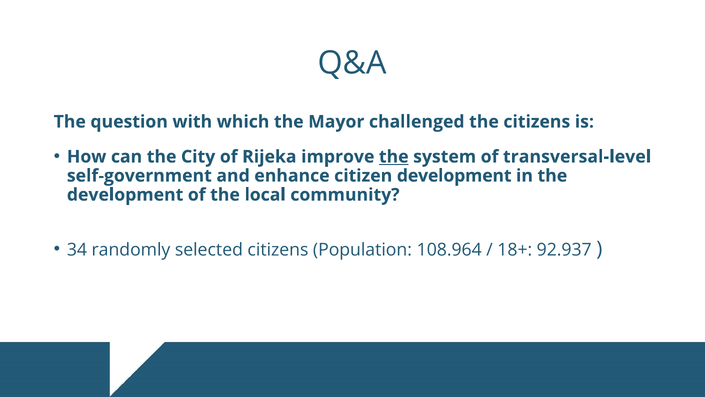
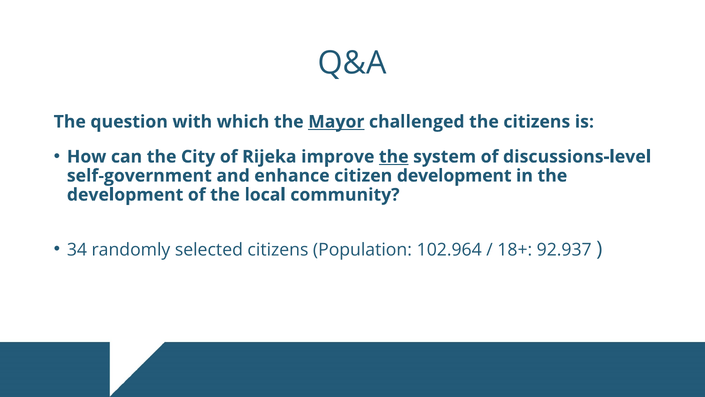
Mayor underline: none -> present
transversal-level: transversal-level -> discussions-level
108.964: 108.964 -> 102.964
